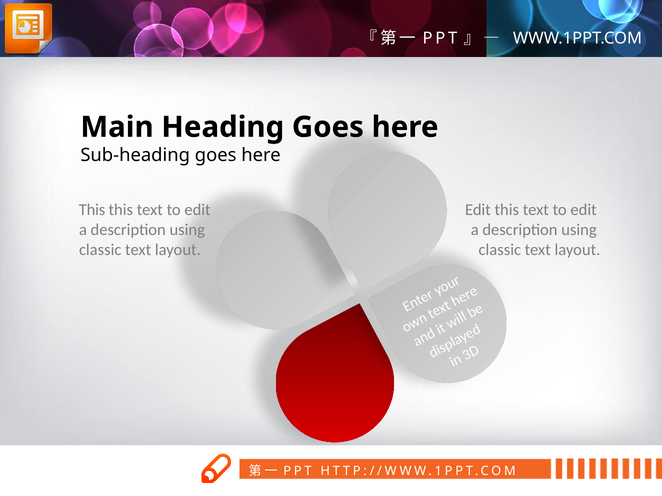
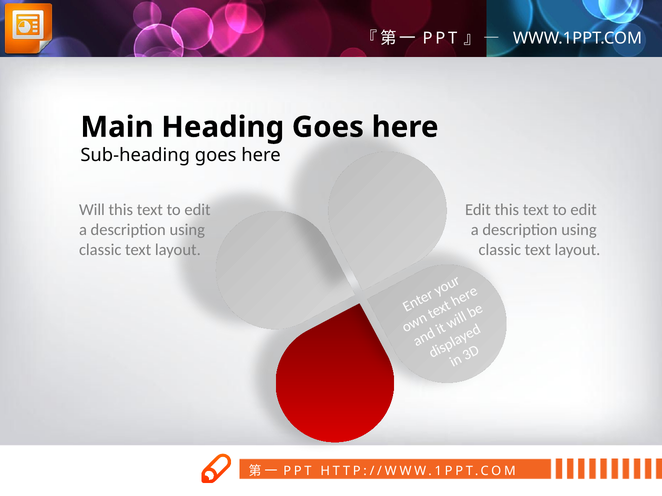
This at (92, 210): This -> Will
